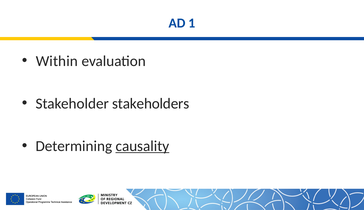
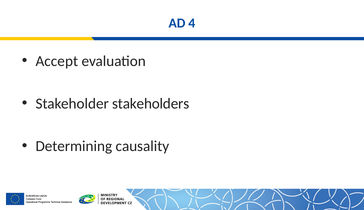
1: 1 -> 4
Within: Within -> Accept
causality underline: present -> none
